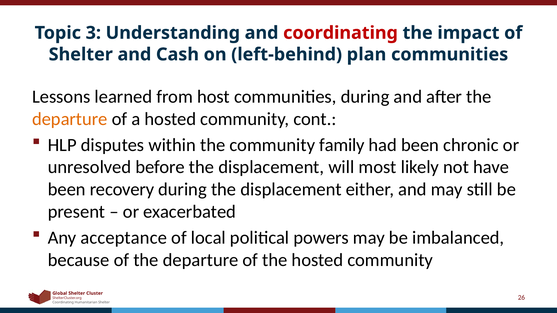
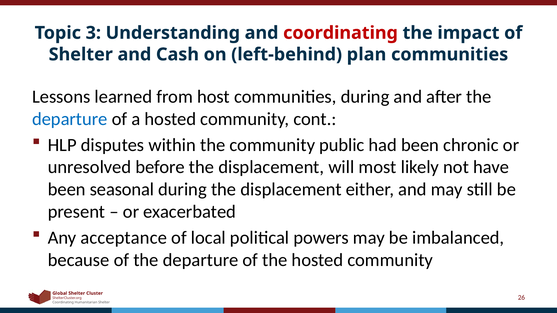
departure at (70, 119) colour: orange -> blue
family: family -> public
recovery: recovery -> seasonal
